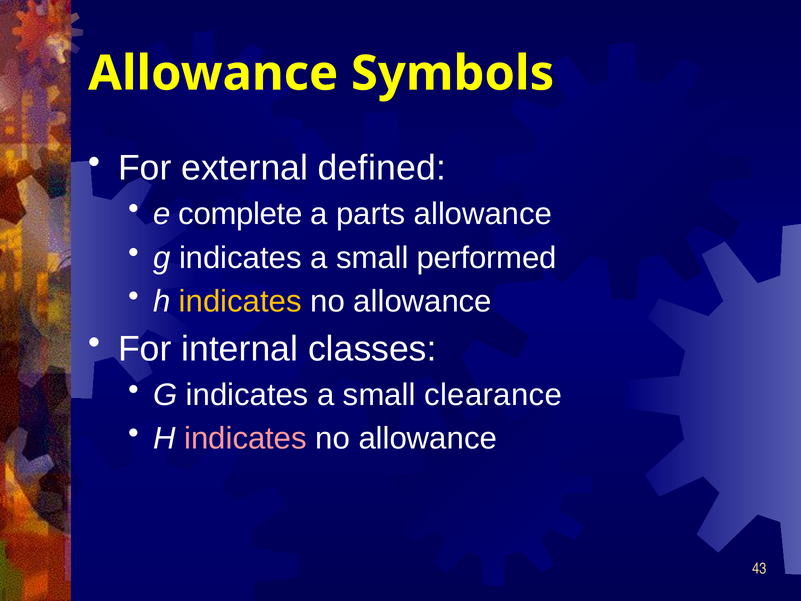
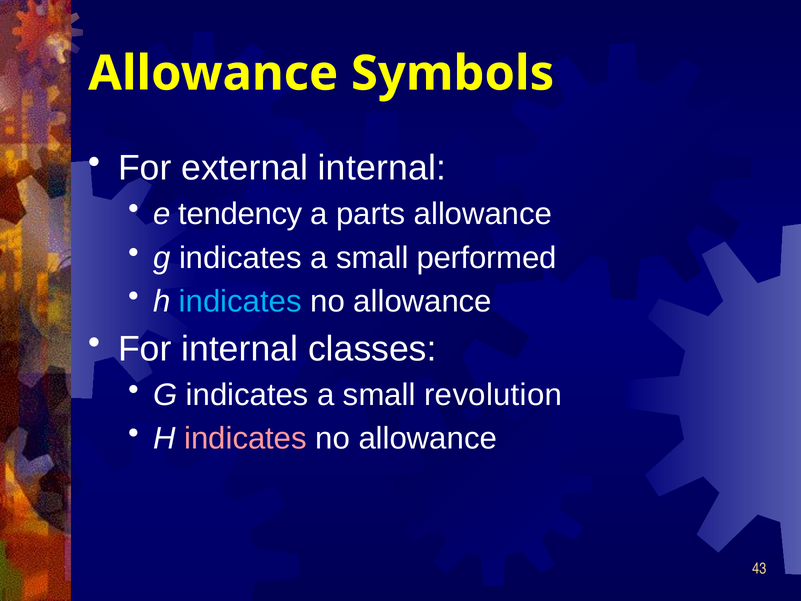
external defined: defined -> internal
complete: complete -> tendency
indicates at (240, 301) colour: yellow -> light blue
clearance: clearance -> revolution
